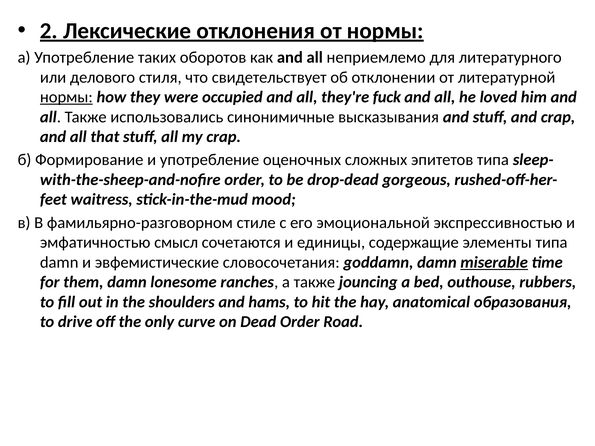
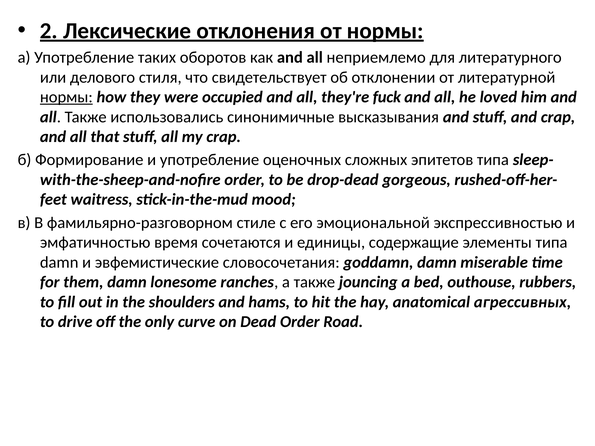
смысл: смысл -> время
miserable underline: present -> none
образования: образования -> агрессивных
